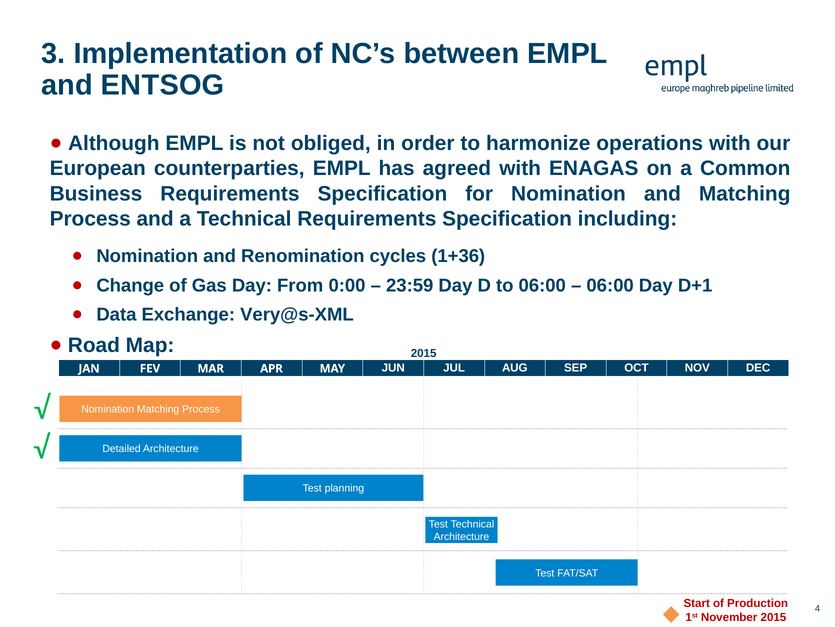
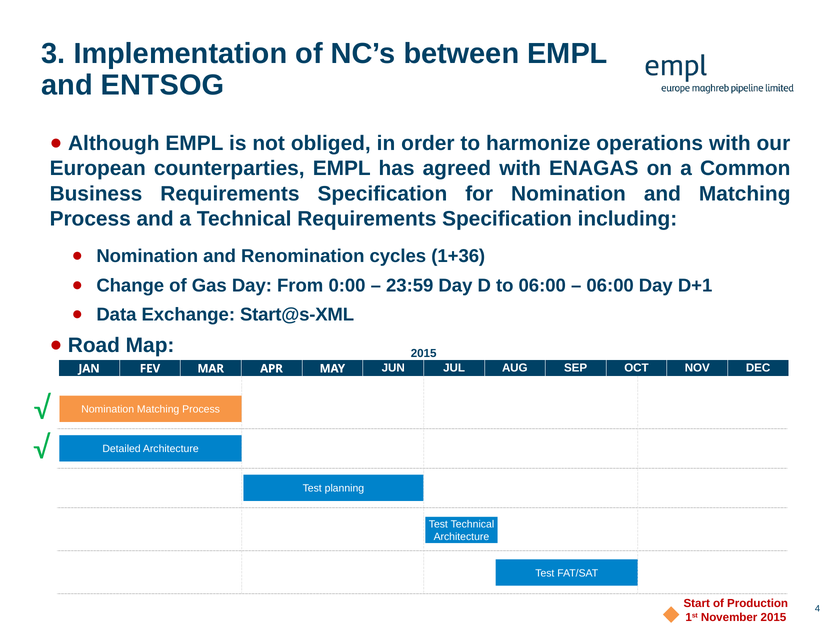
Very@s-XML: Very@s-XML -> Start@s-XML
